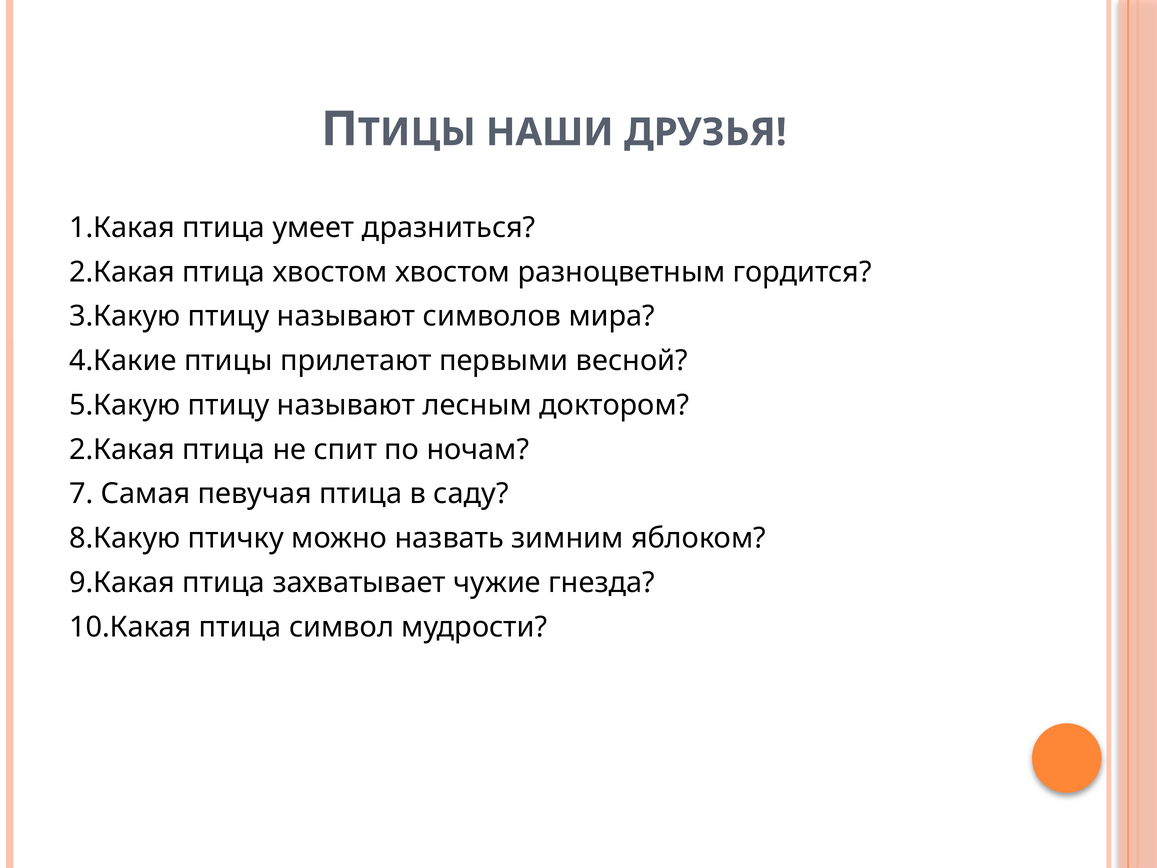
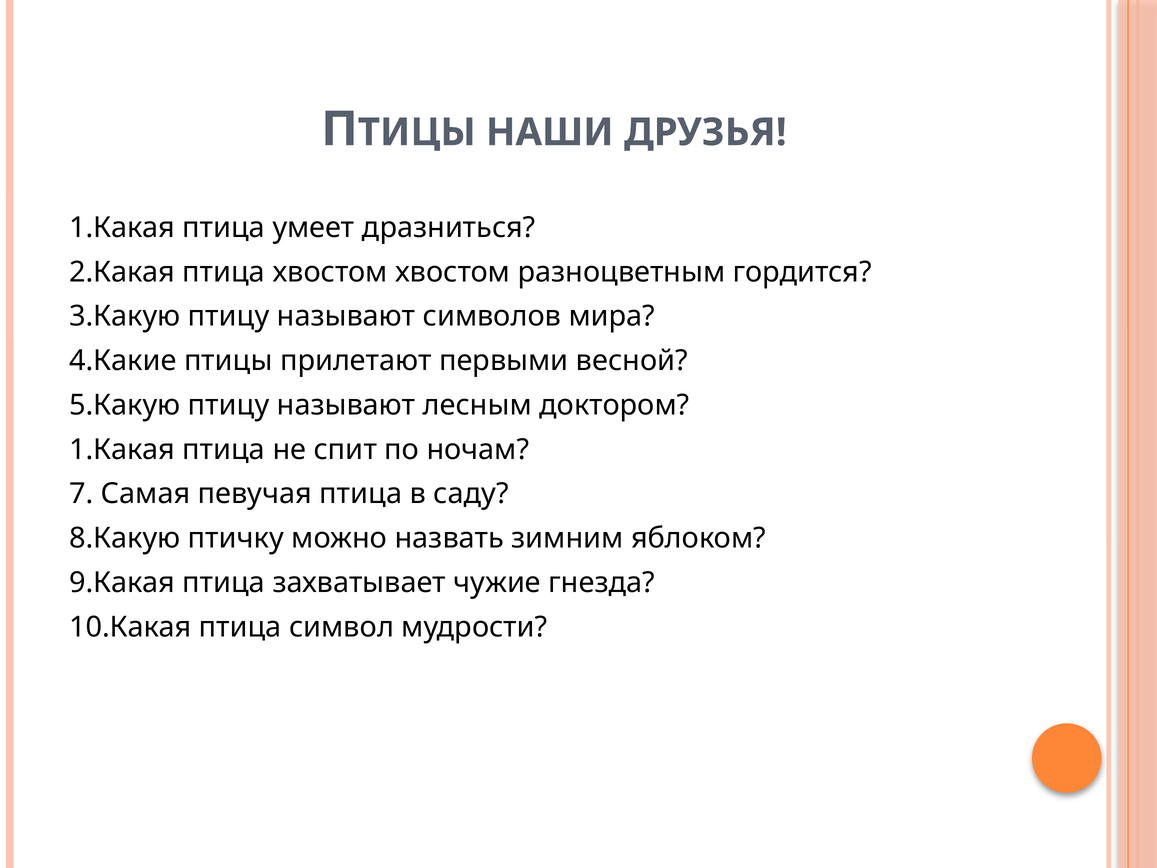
2.Какая at (122, 449): 2.Какая -> 1.Какая
